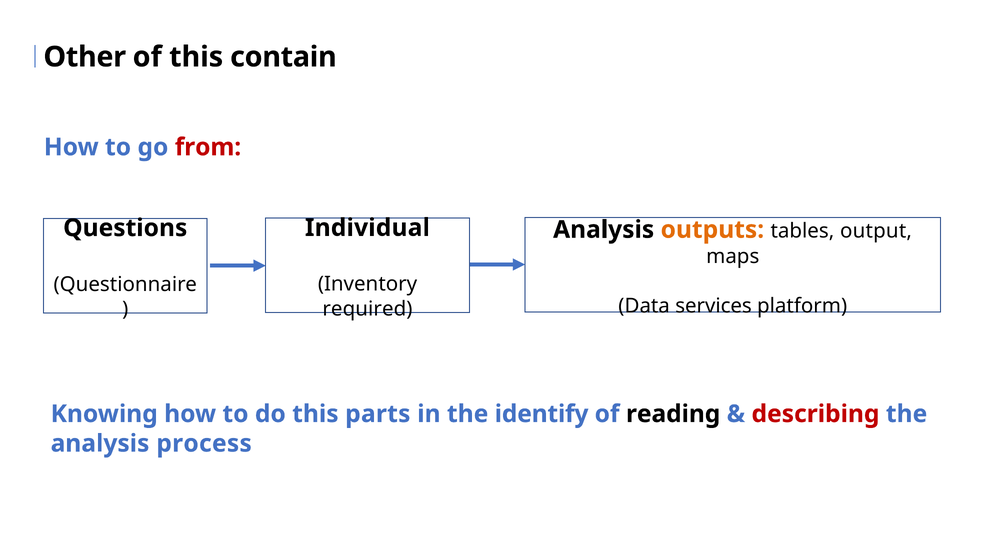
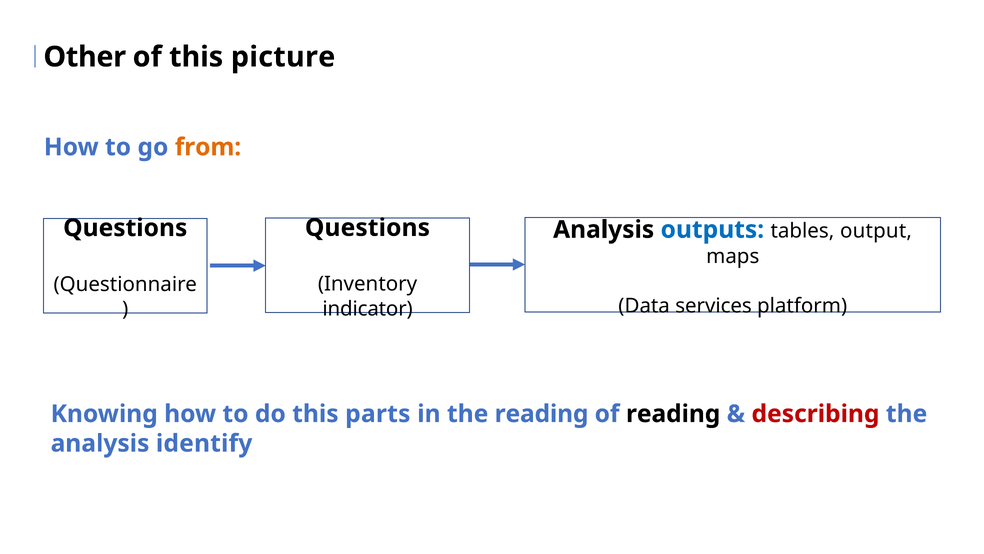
contain: contain -> picture
from colour: red -> orange
Individual at (367, 228): Individual -> Questions
outputs colour: orange -> blue
required: required -> indicator
the identify: identify -> reading
process: process -> identify
